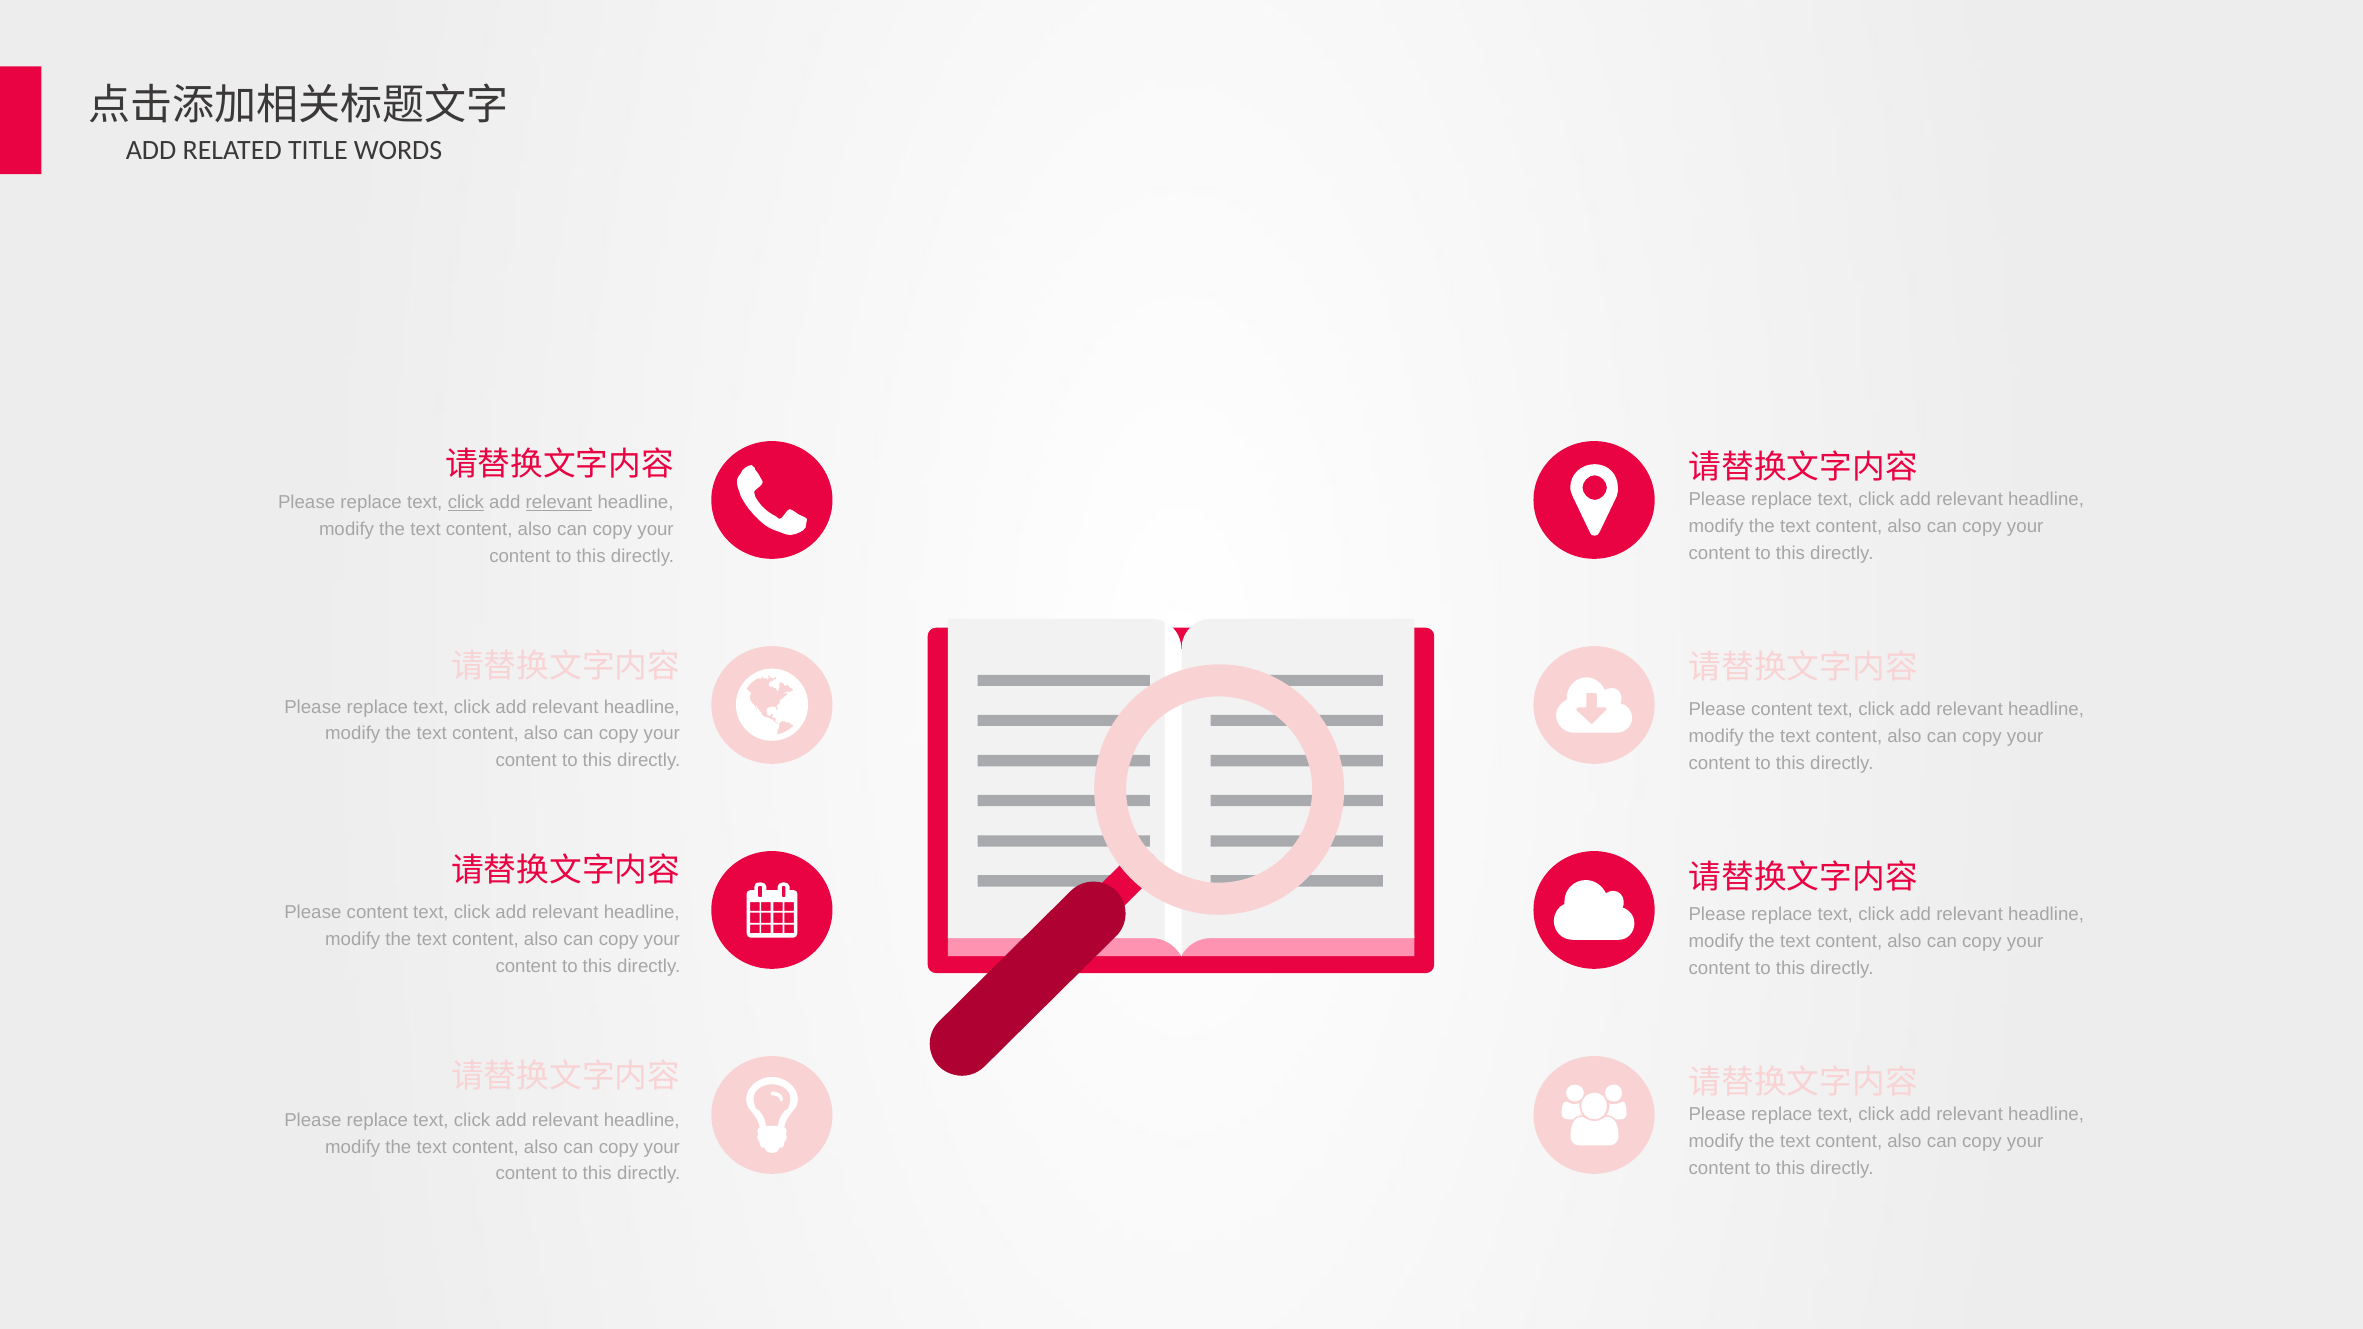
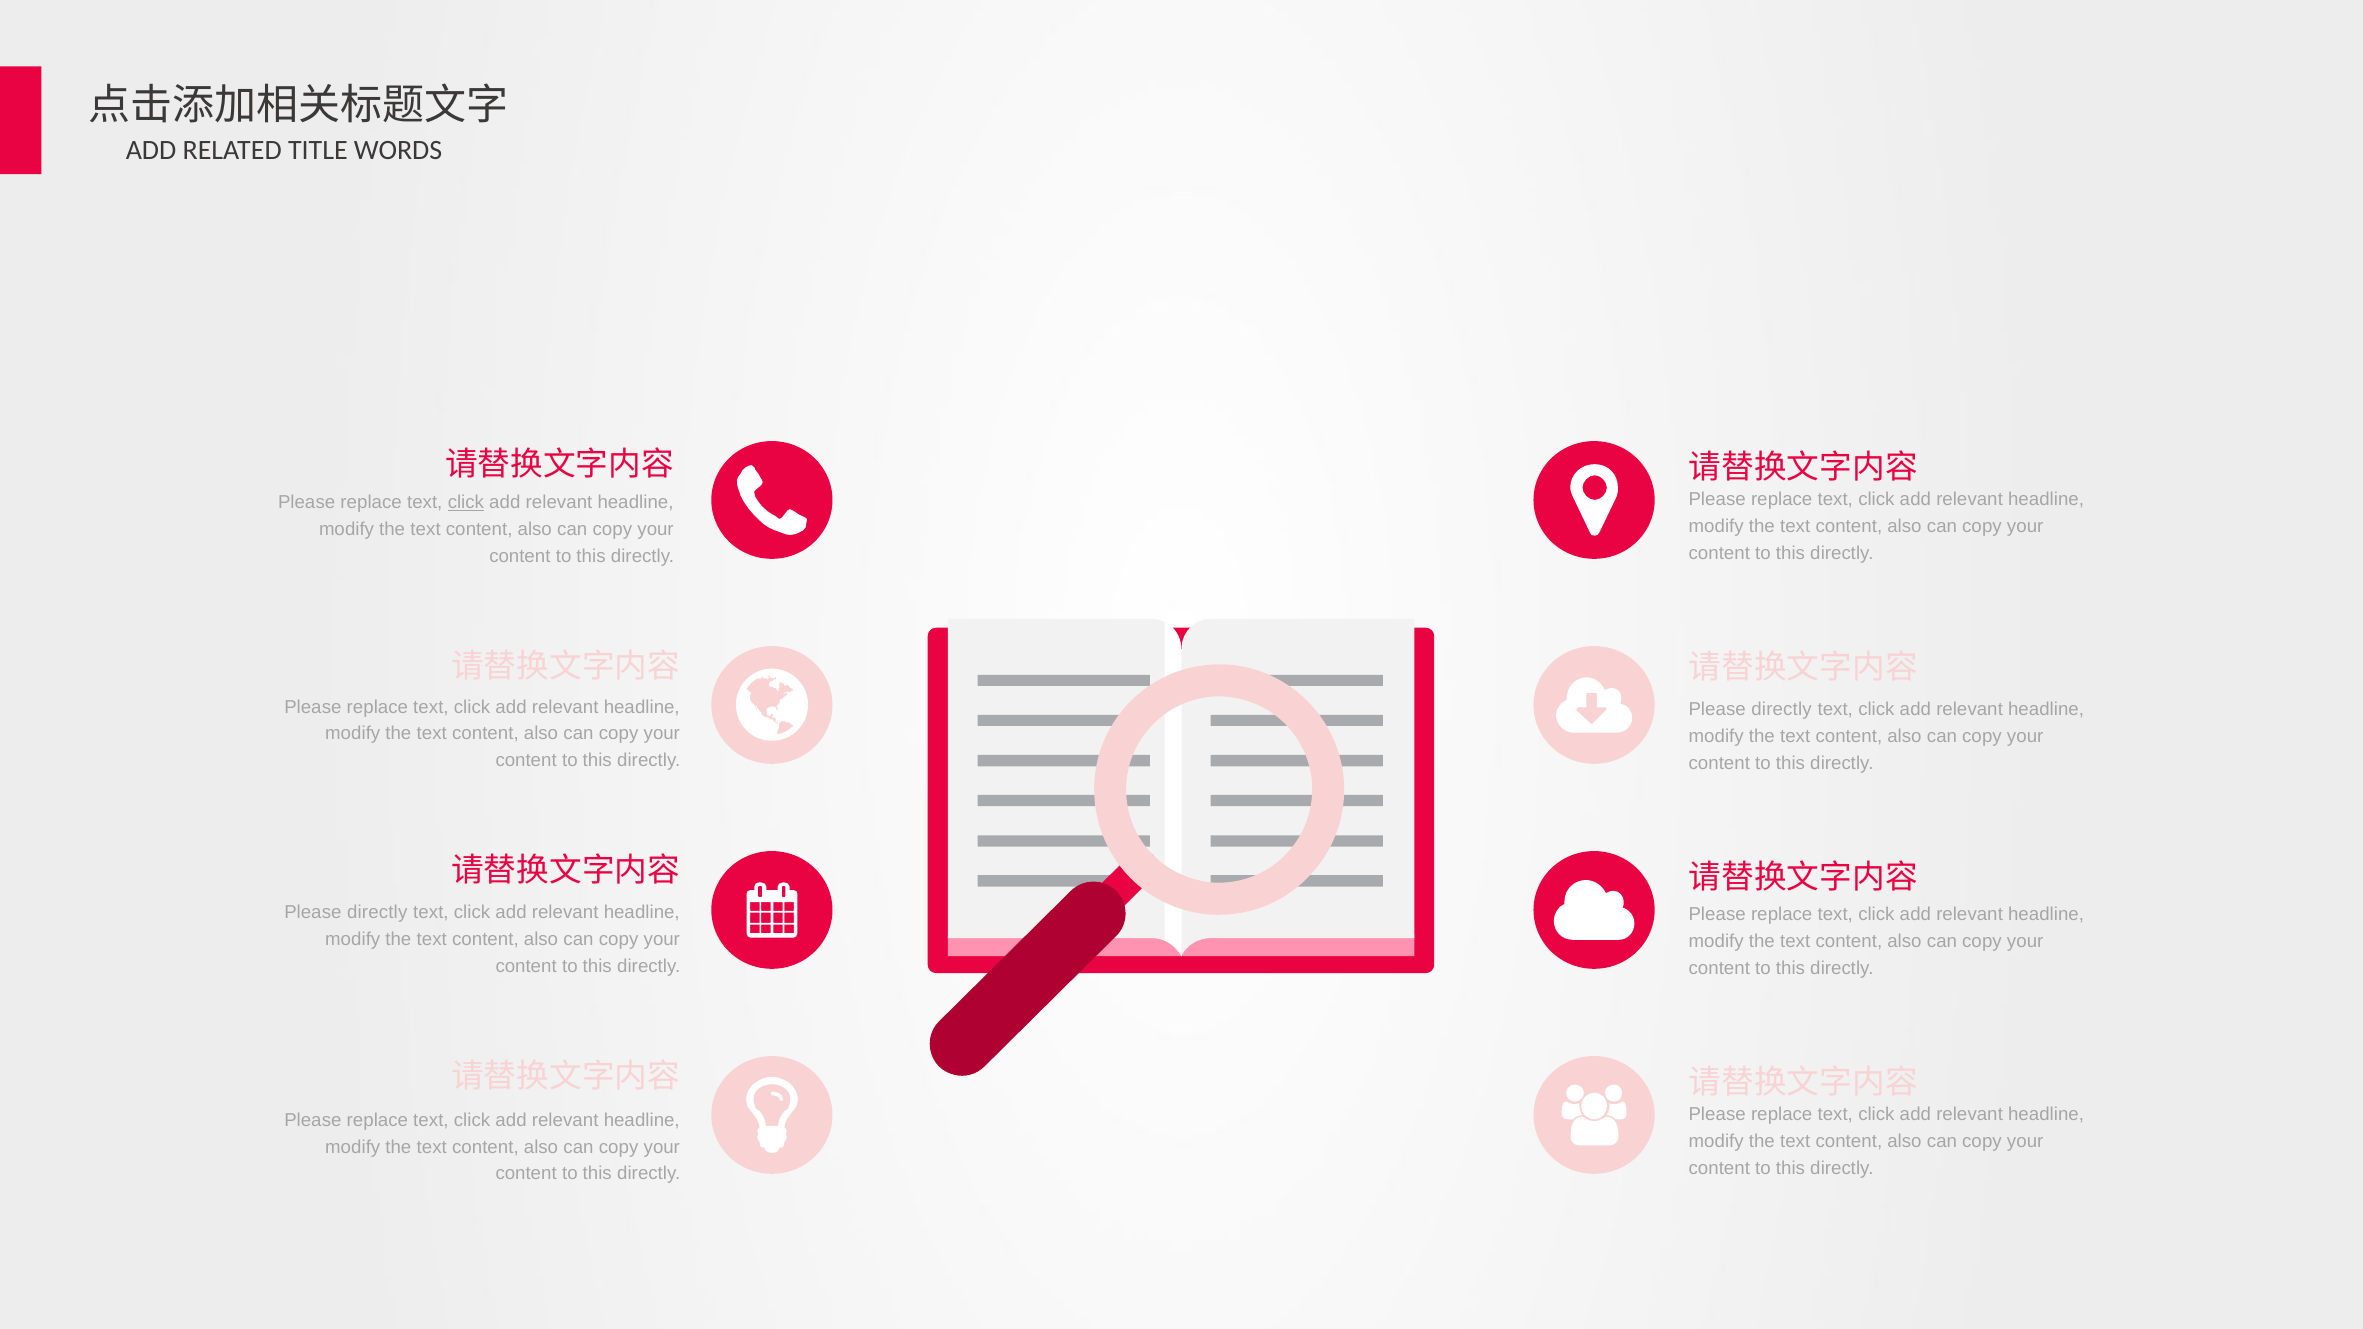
relevant at (559, 503) underline: present -> none
content at (1782, 710): content -> directly
content at (377, 913): content -> directly
